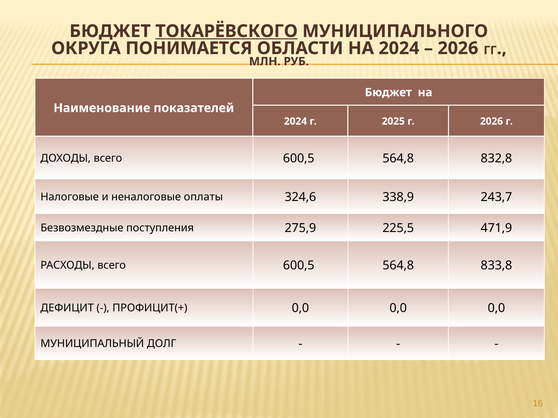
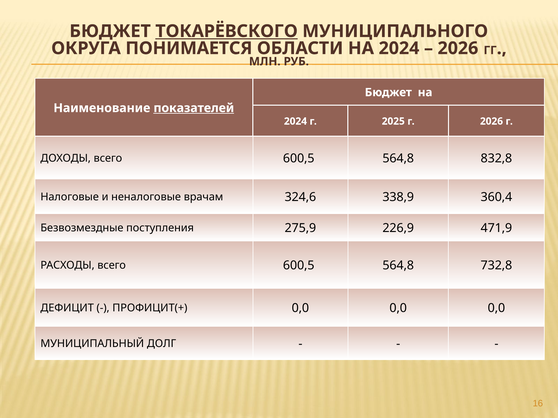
показателей underline: none -> present
оплаты: оплаты -> врачам
243,7: 243,7 -> 360,4
225,5: 225,5 -> 226,9
833,8: 833,8 -> 732,8
